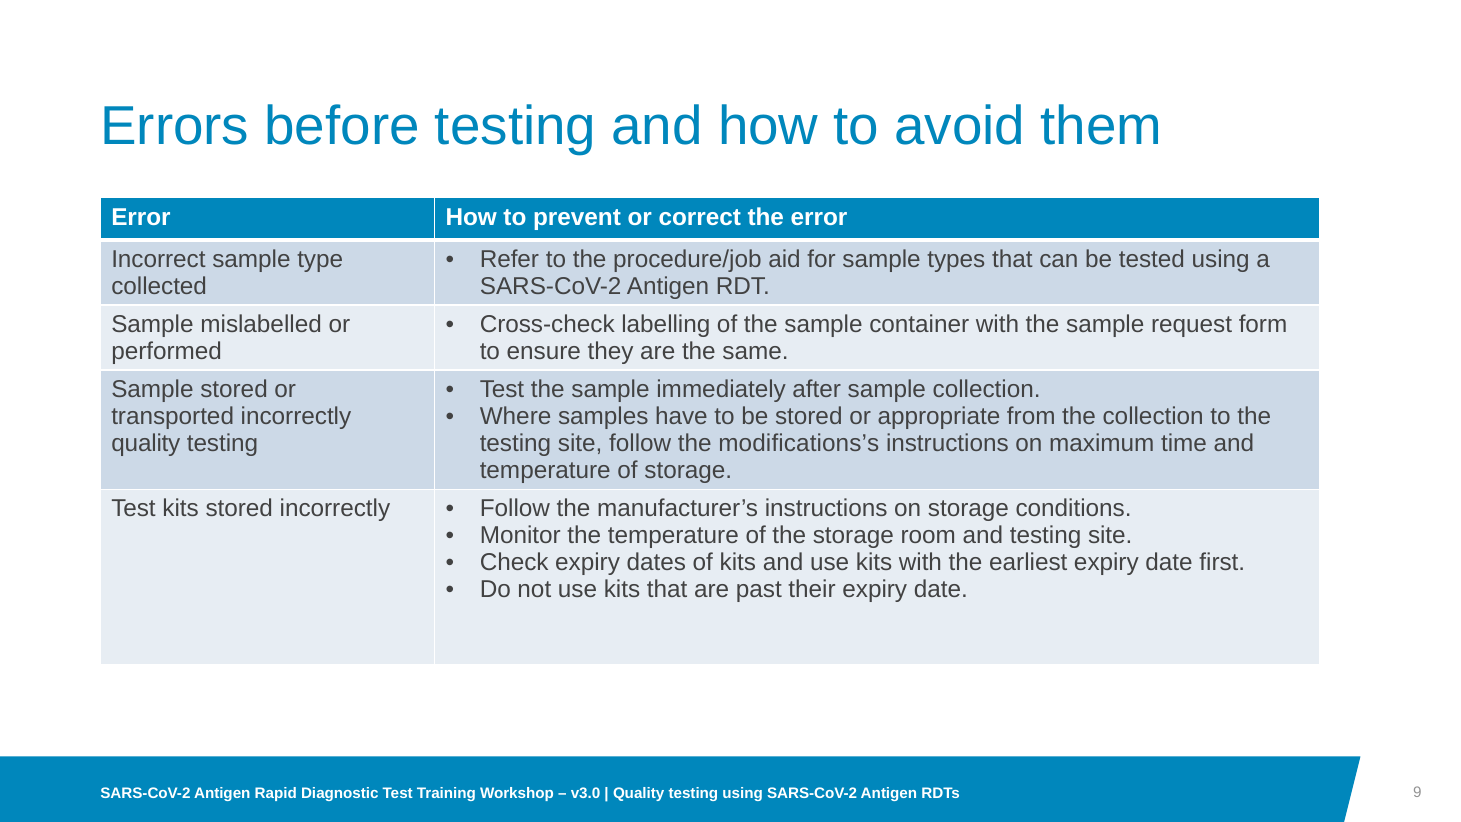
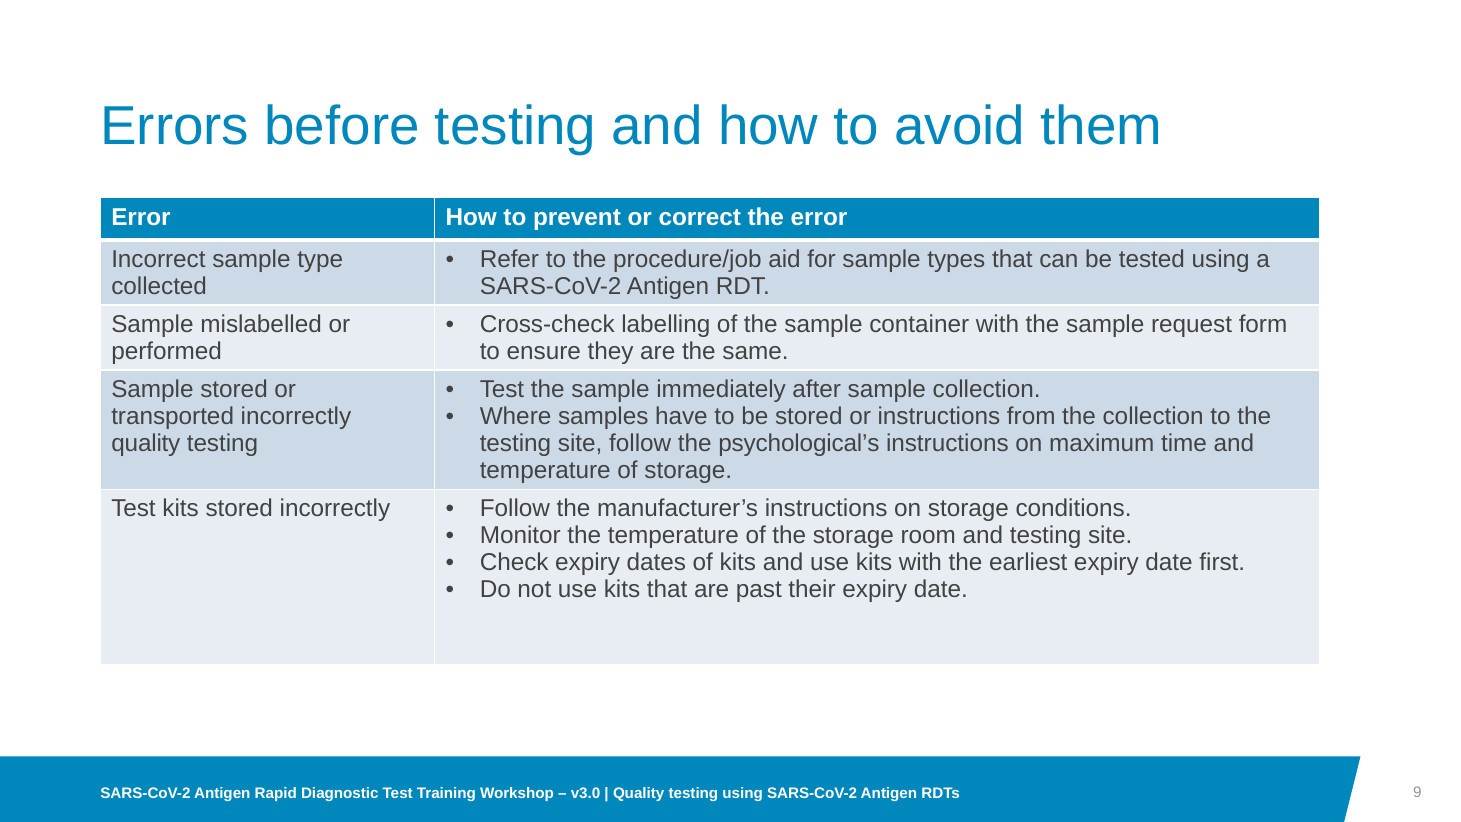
or appropriate: appropriate -> instructions
modifications’s: modifications’s -> psychological’s
